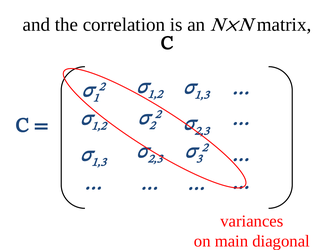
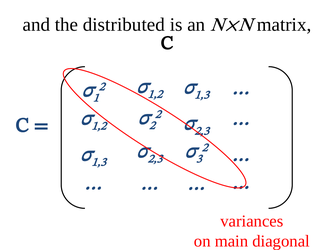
correlation: correlation -> distributed
